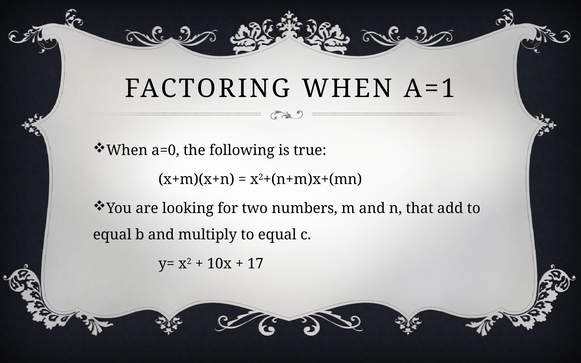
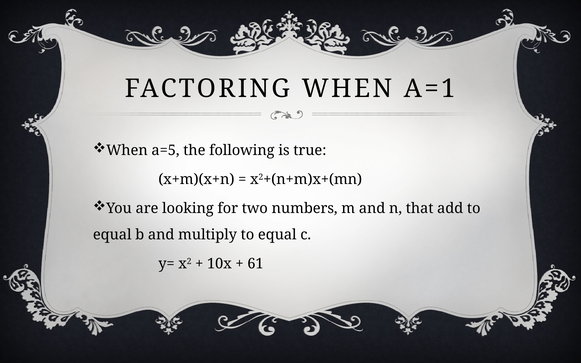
a=0: a=0 -> a=5
17: 17 -> 61
